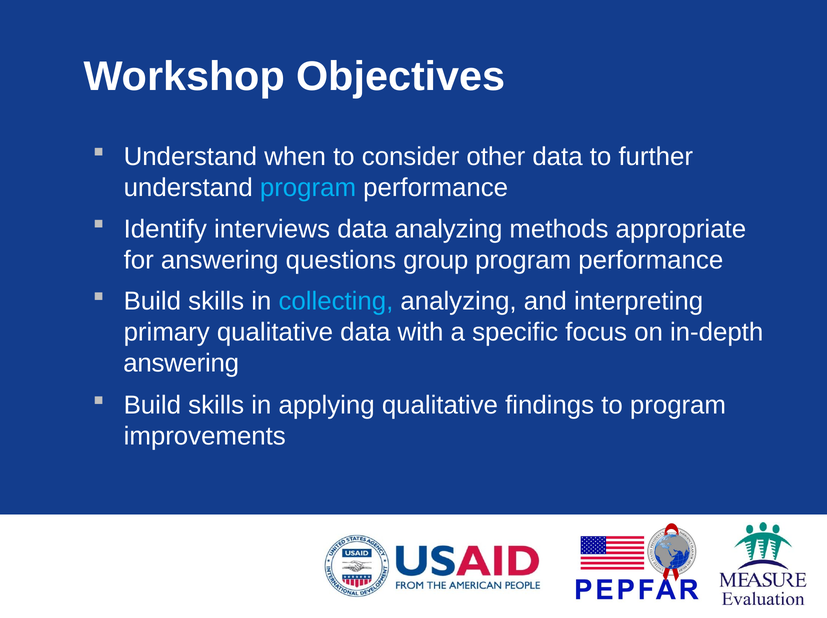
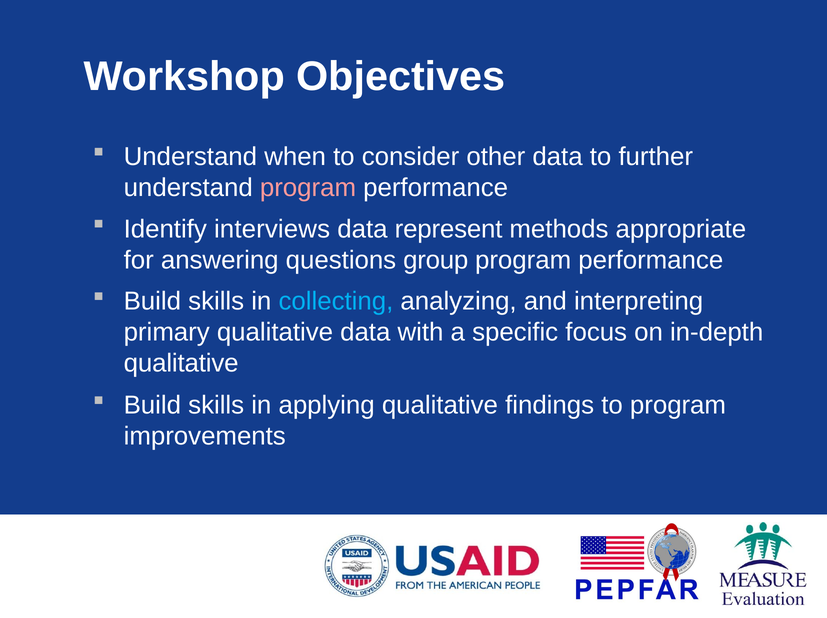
program at (308, 188) colour: light blue -> pink
data analyzing: analyzing -> represent
answering at (181, 364): answering -> qualitative
